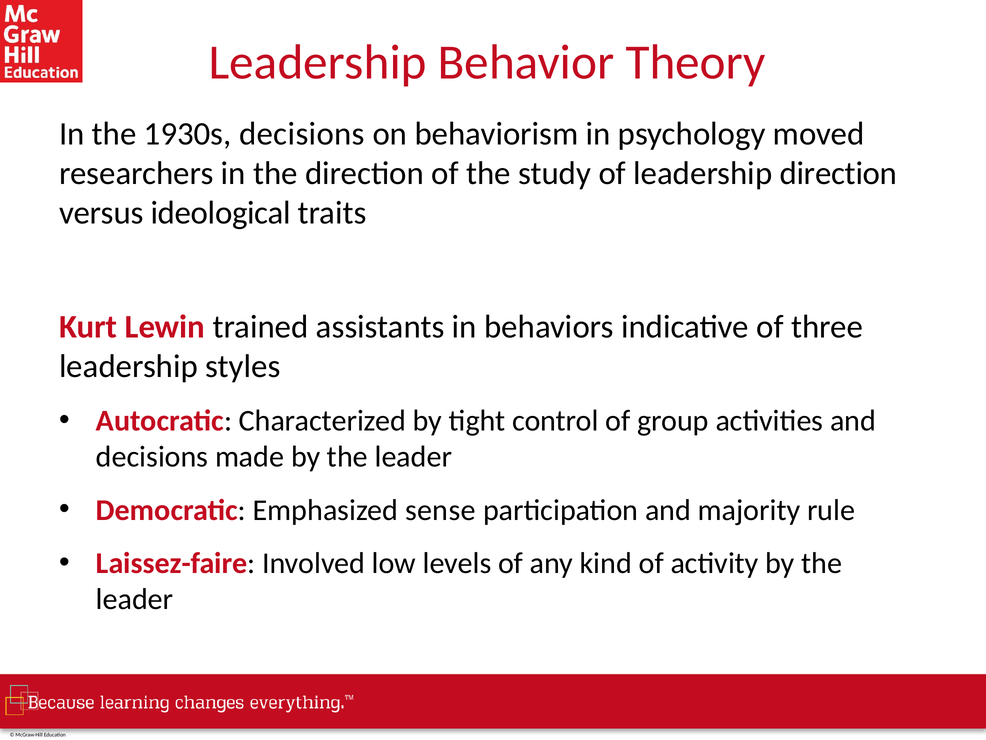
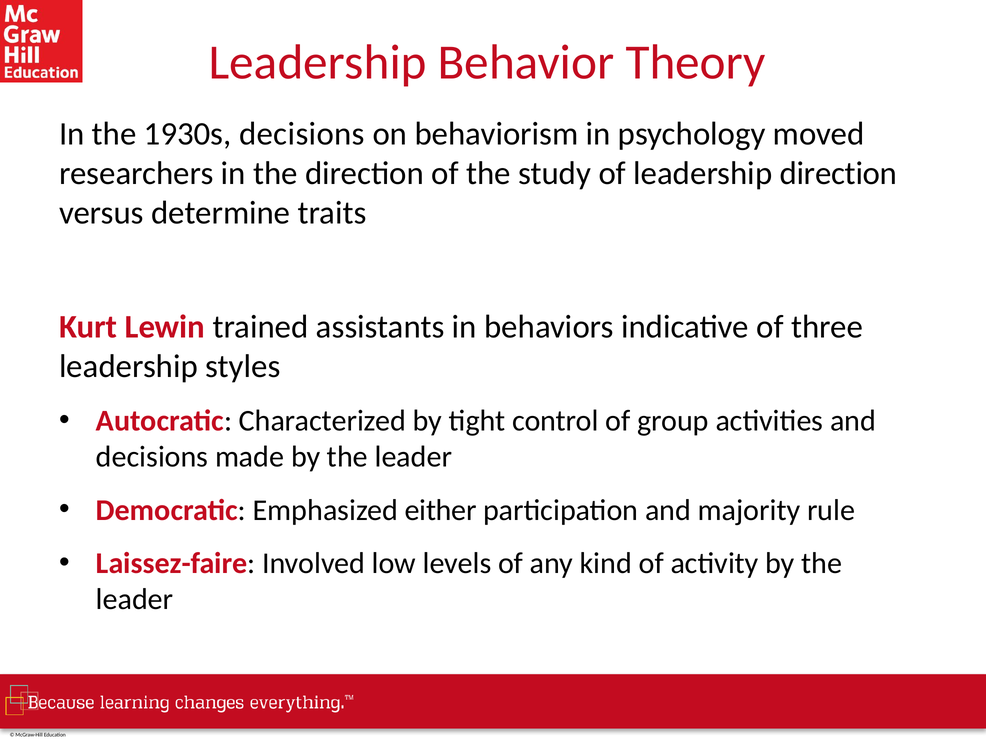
ideological: ideological -> determine
sense: sense -> either
